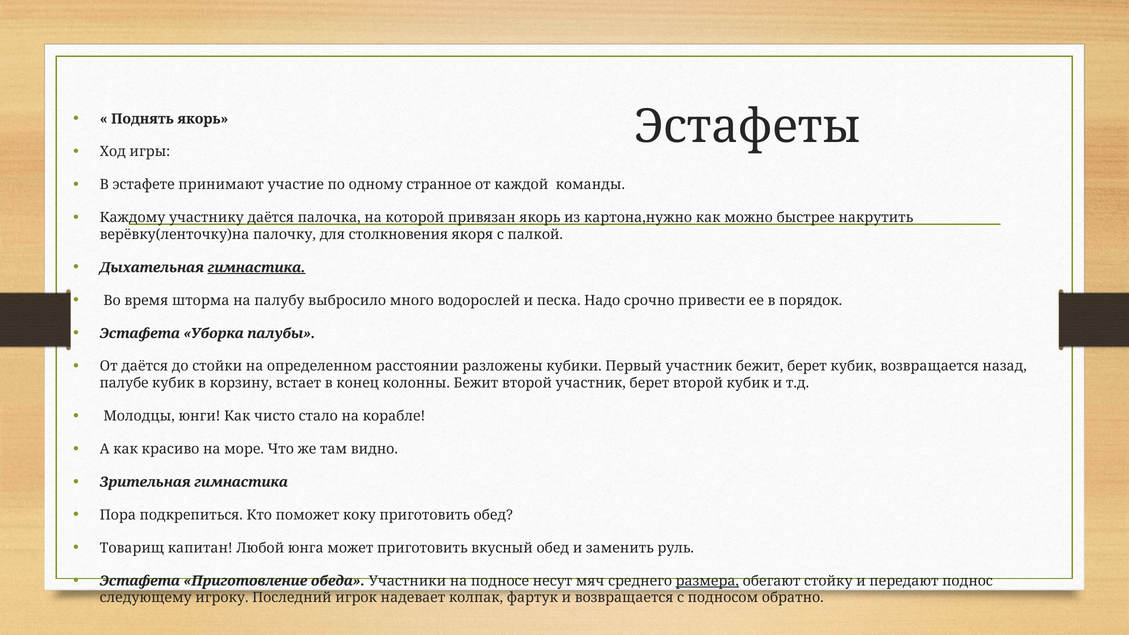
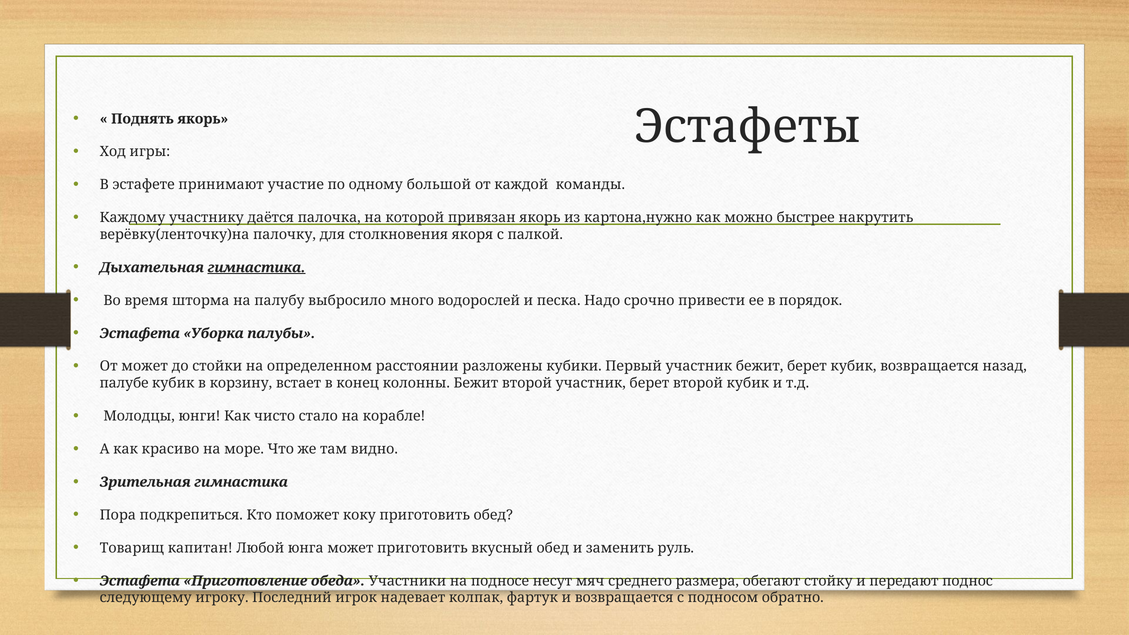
странное: странное -> большой
От даётся: даётся -> может
размера underline: present -> none
